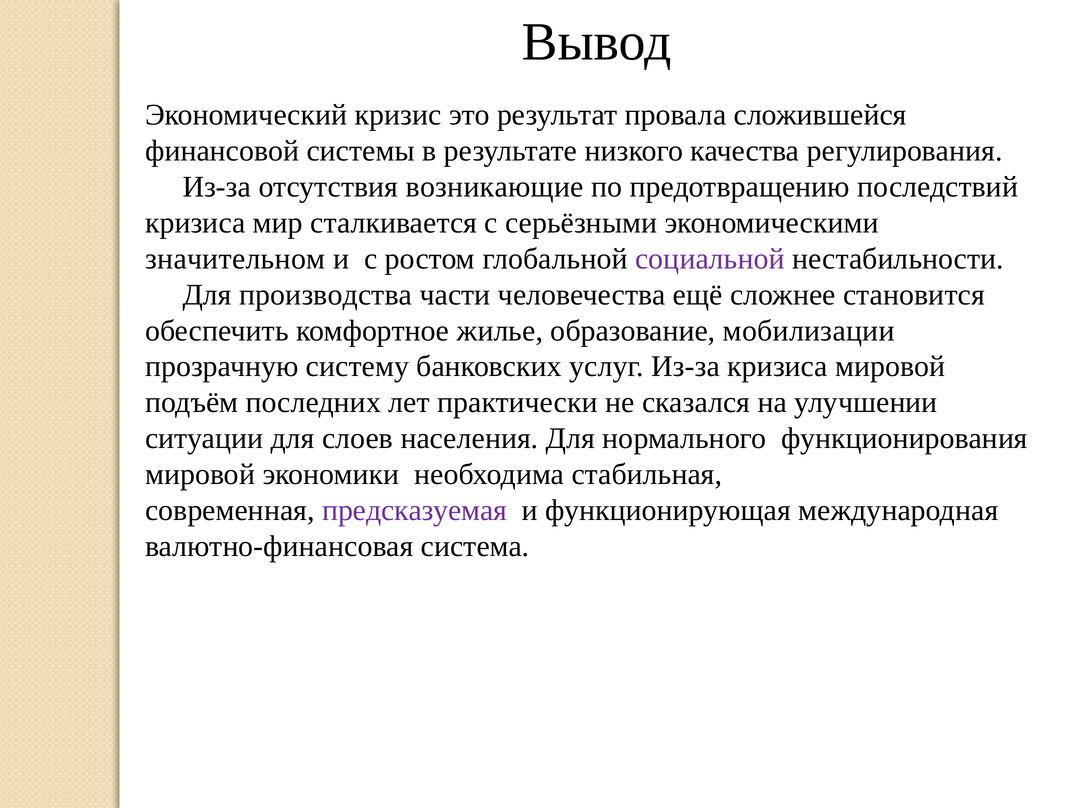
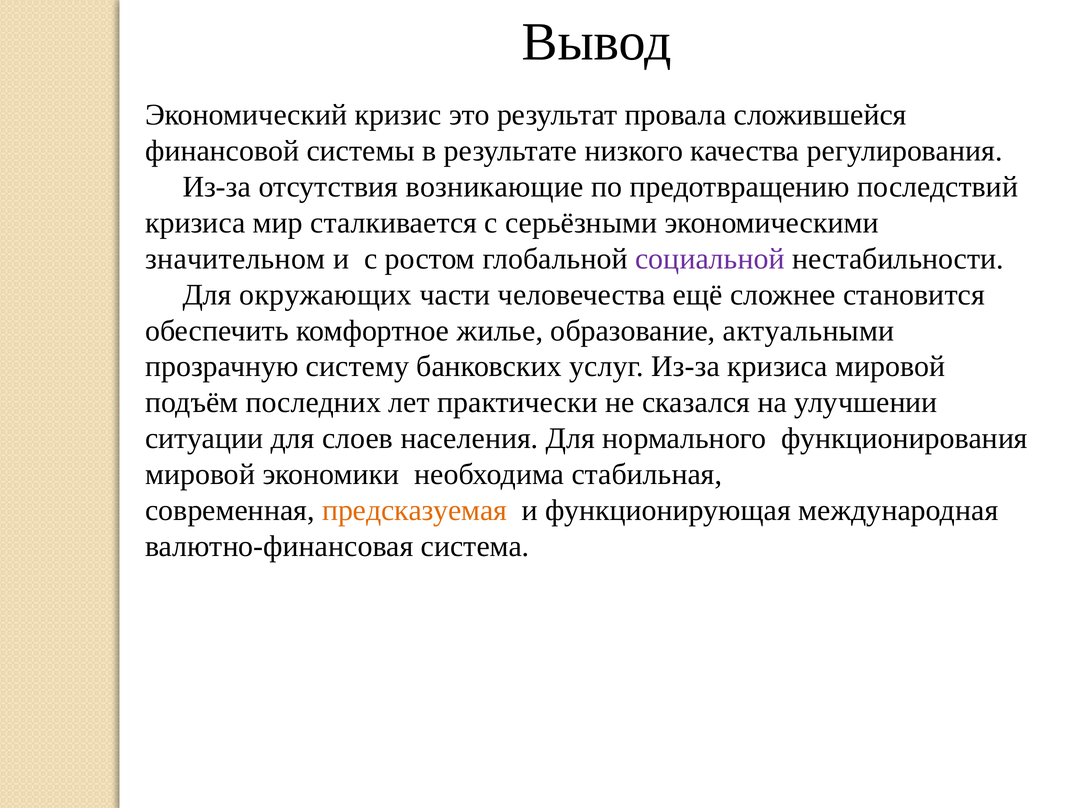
производства: производства -> окружающих
мобилизации: мобилизации -> актуальными
предсказуемая colour: purple -> orange
